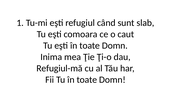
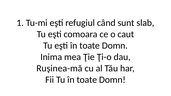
Refugiul-mă: Refugiul-mă -> Ruşinea-mă
